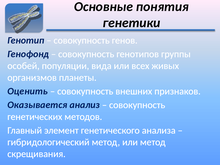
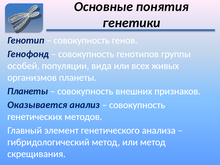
Оценить at (28, 91): Оценить -> Планеты
